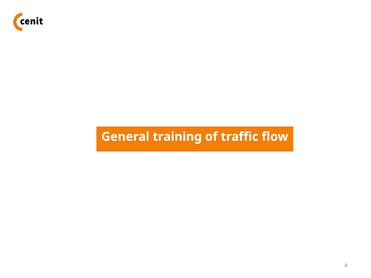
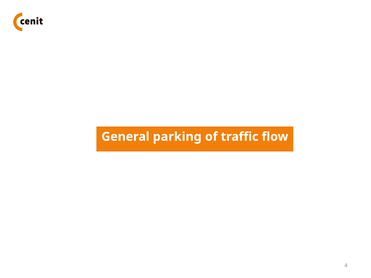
training: training -> parking
